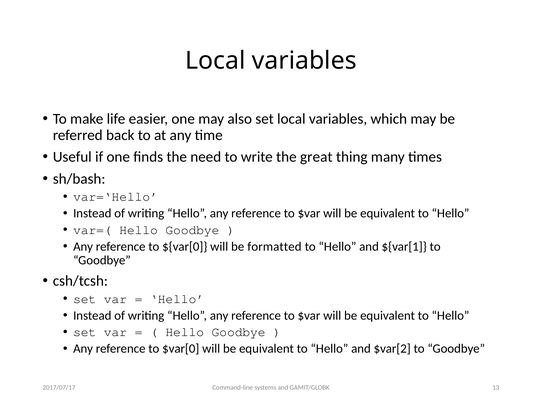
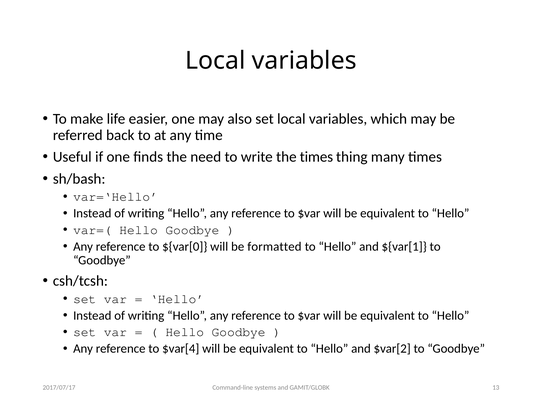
the great: great -> times
$var[0: $var[0 -> $var[4
